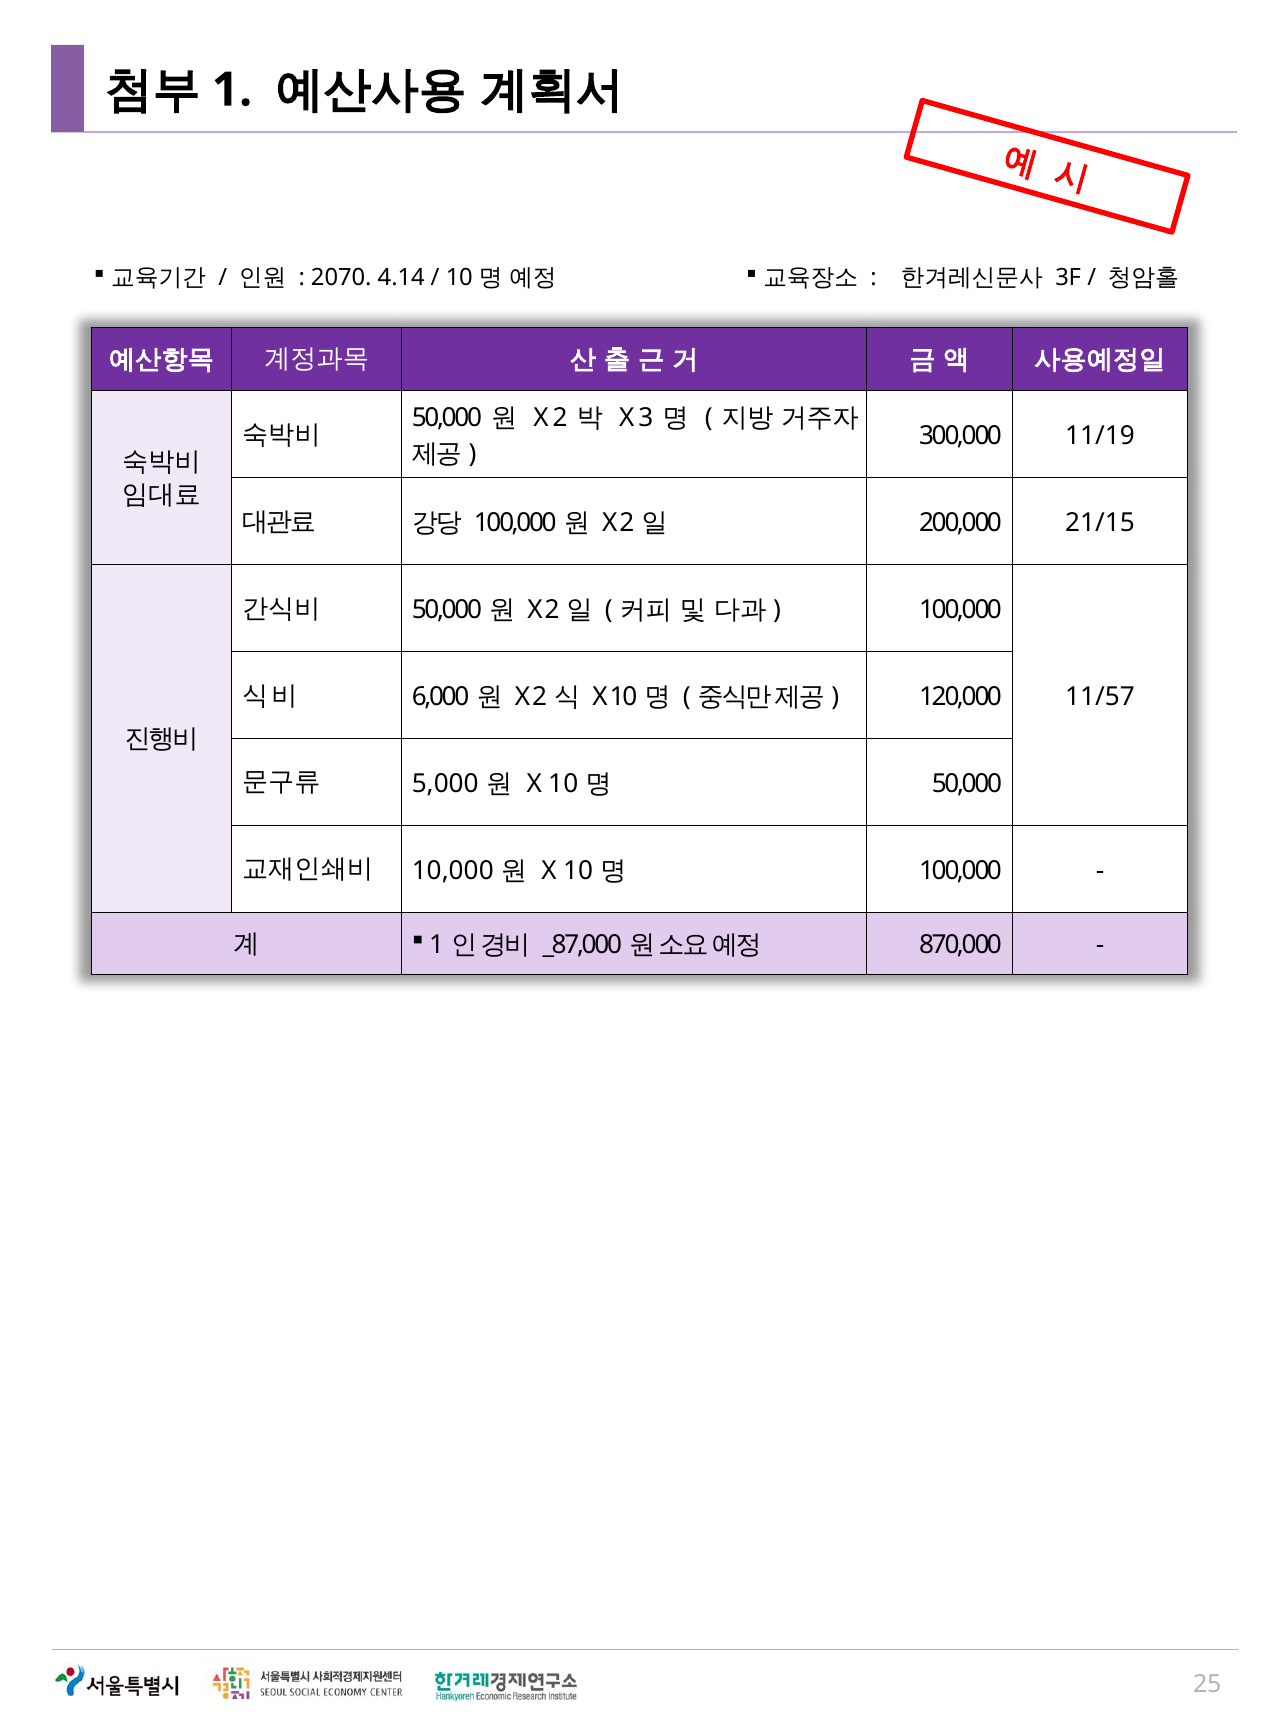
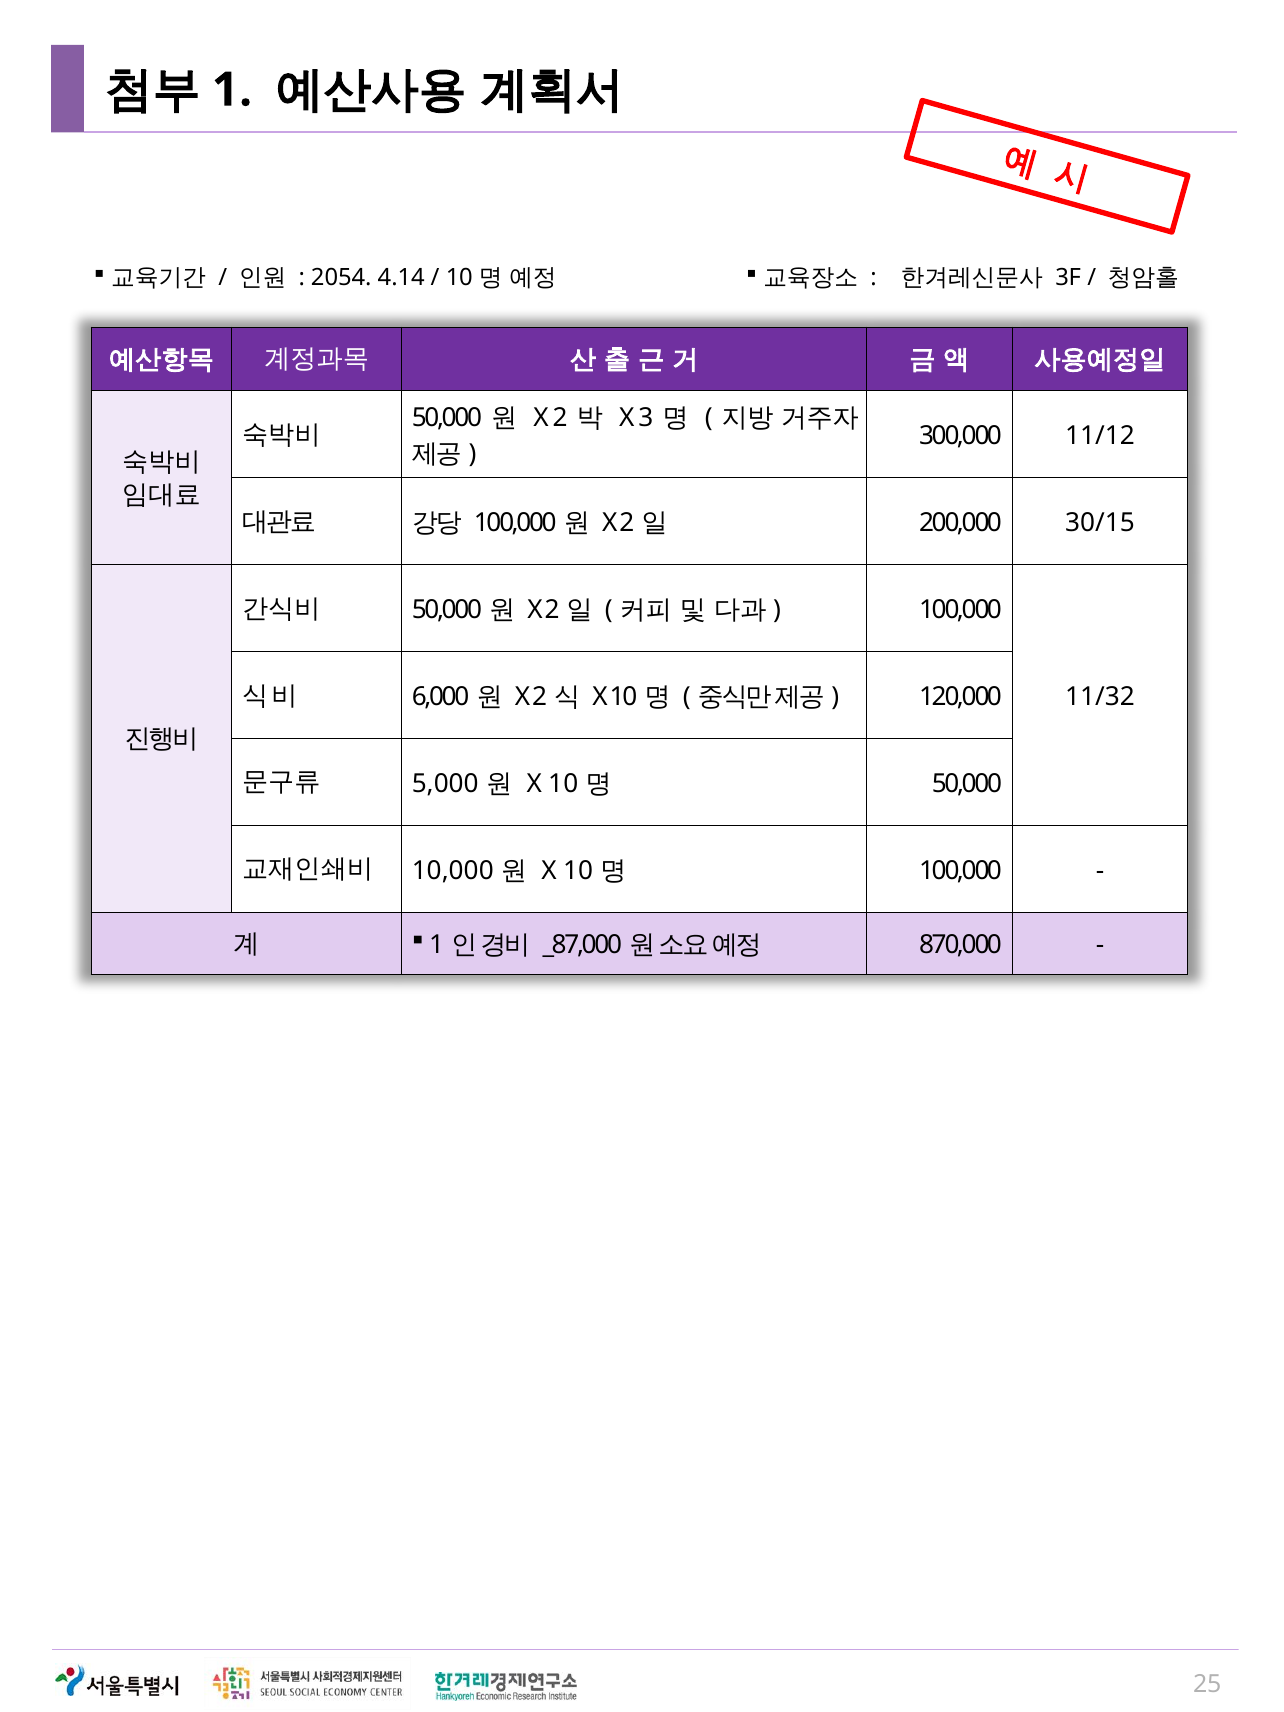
2070: 2070 -> 2054
11/19: 11/19 -> 11/12
21/15: 21/15 -> 30/15
11/57: 11/57 -> 11/32
